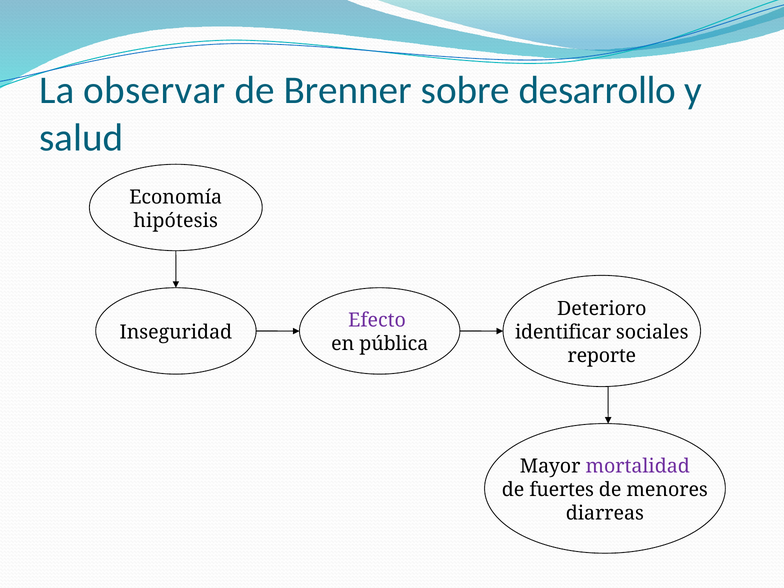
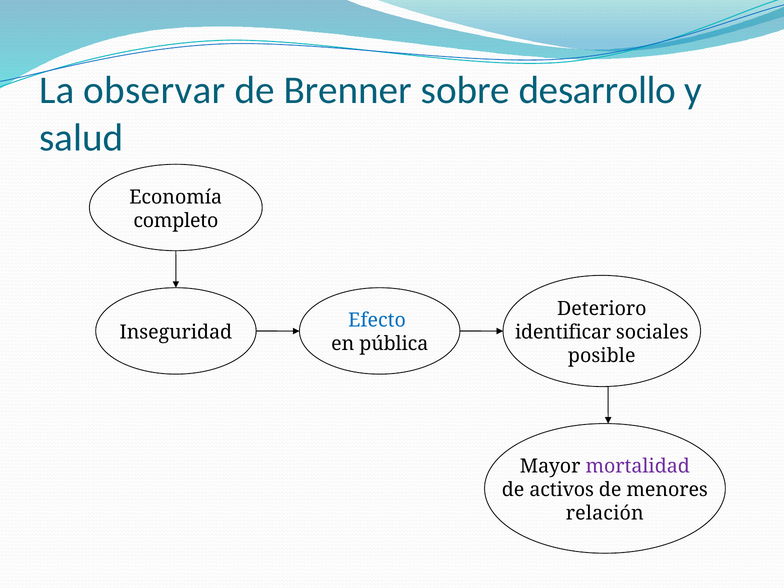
hipótesis: hipótesis -> completo
Efecto colour: purple -> blue
reporte: reporte -> posible
fuertes: fuertes -> activos
diarreas: diarreas -> relación
